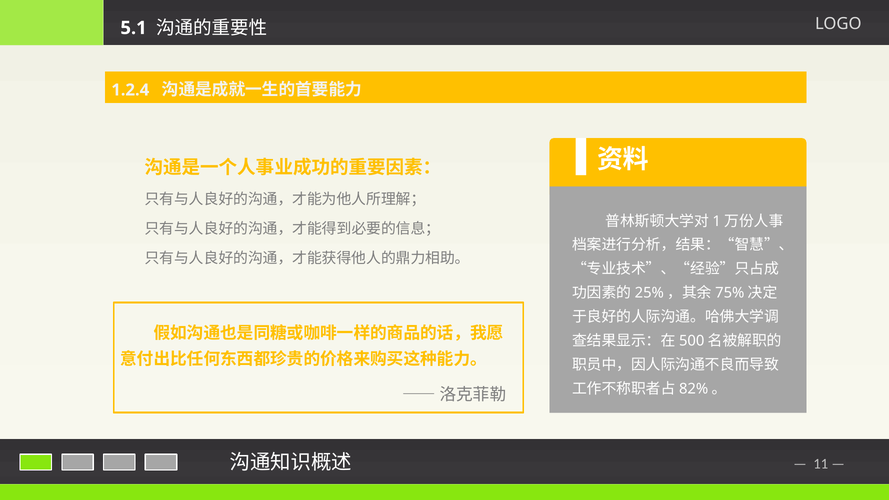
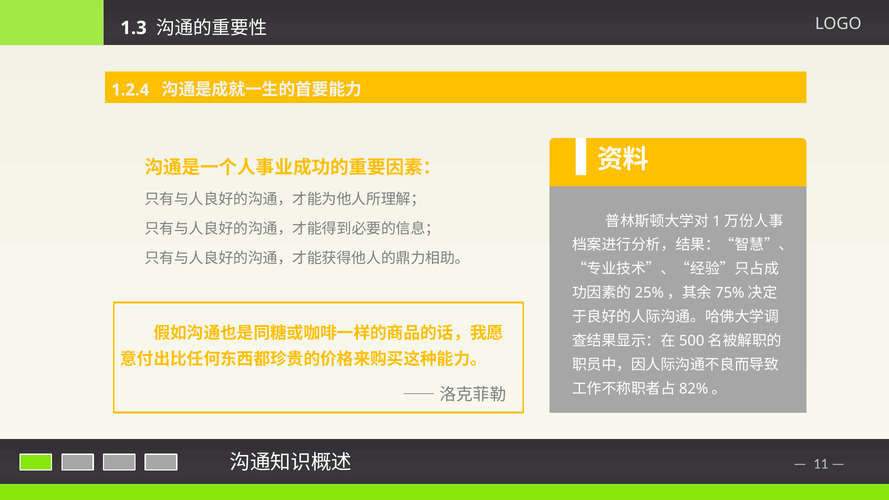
5.1: 5.1 -> 1.3
